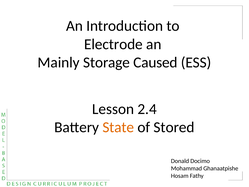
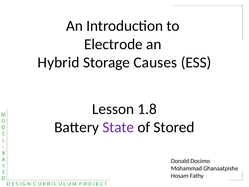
Mainly: Mainly -> Hybrid
Caused: Caused -> Causes
2.4: 2.4 -> 1.8
State colour: orange -> purple
